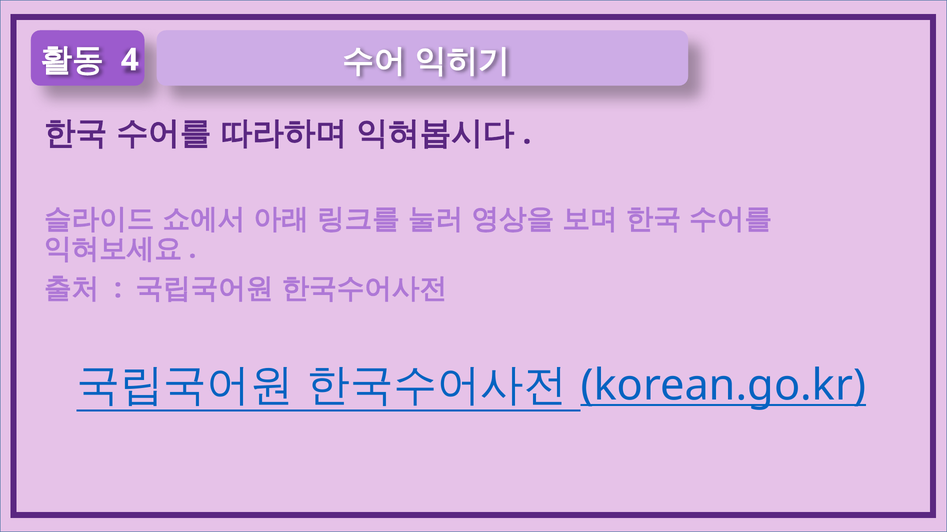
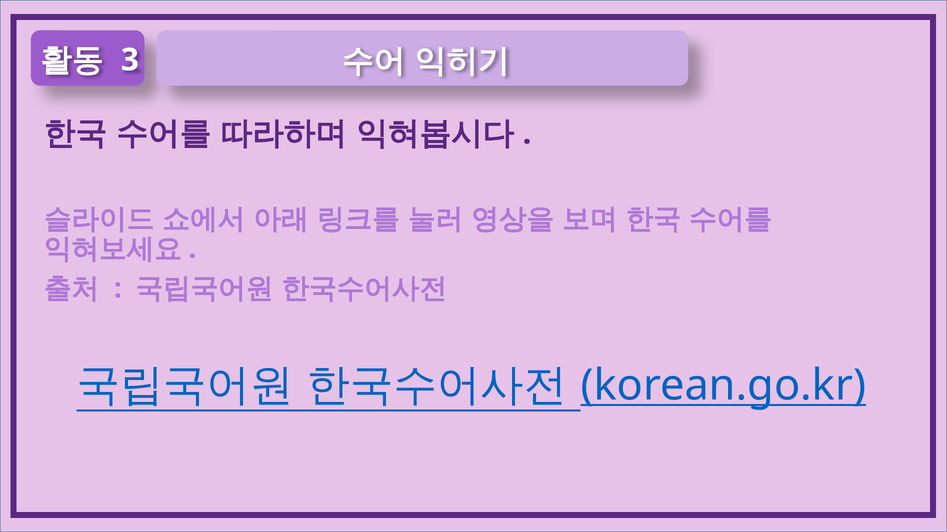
4: 4 -> 3
